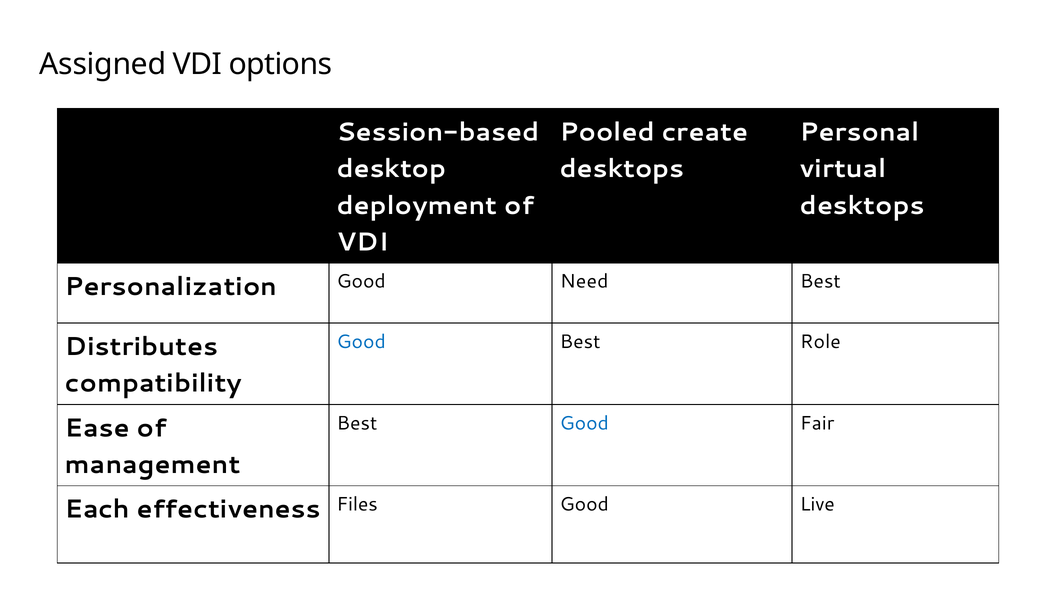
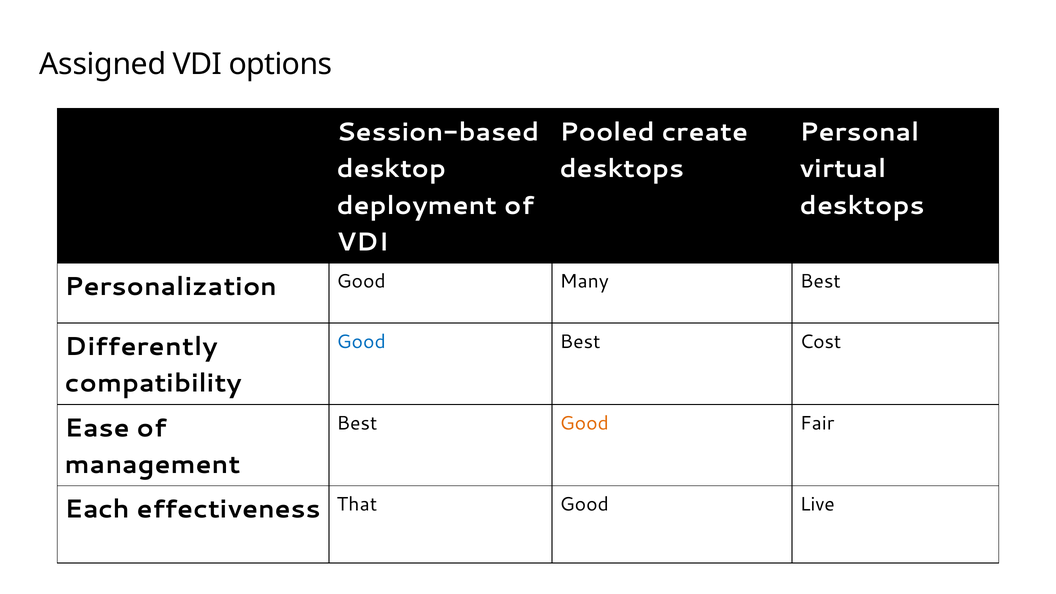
Need: Need -> Many
Role: Role -> Cost
Distributes: Distributes -> Differently
Good at (584, 423) colour: blue -> orange
Files: Files -> That
